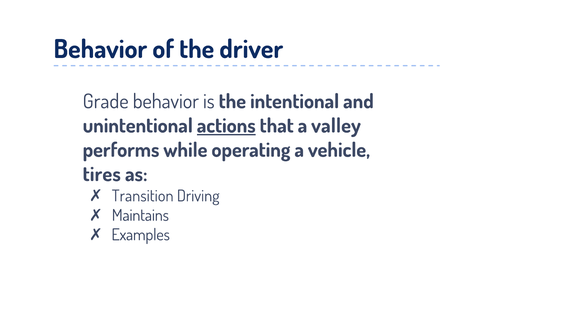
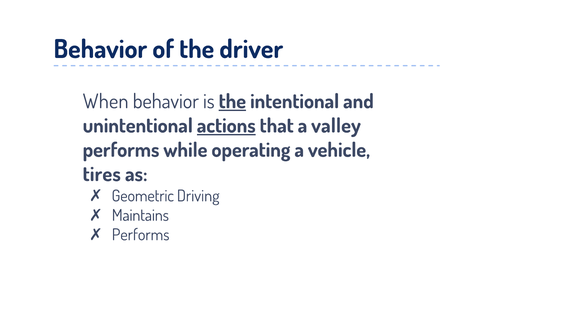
Grade: Grade -> When
the at (232, 102) underline: none -> present
Transition: Transition -> Geometric
Examples at (141, 235): Examples -> Performs
